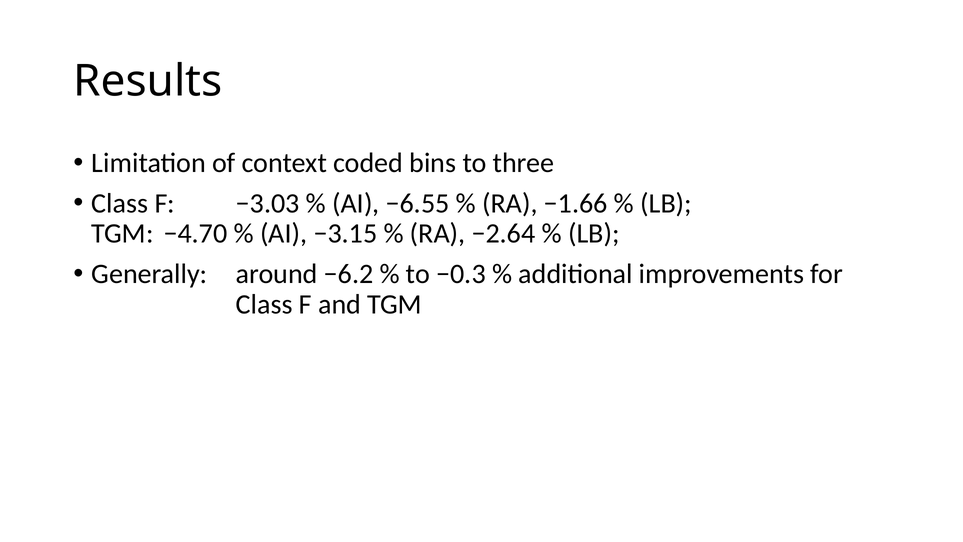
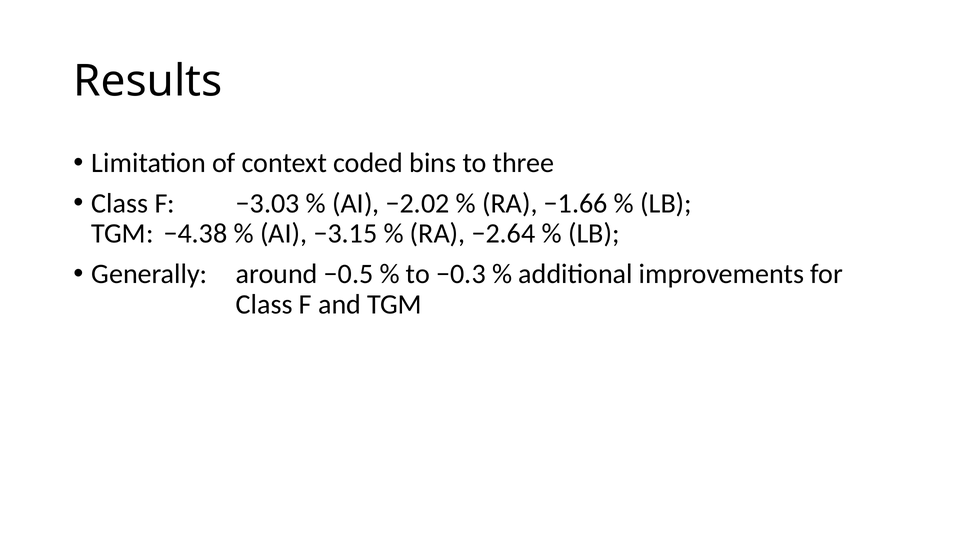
−6.55: −6.55 -> −2.02
−4.70: −4.70 -> −4.38
−6.2: −6.2 -> −0.5
